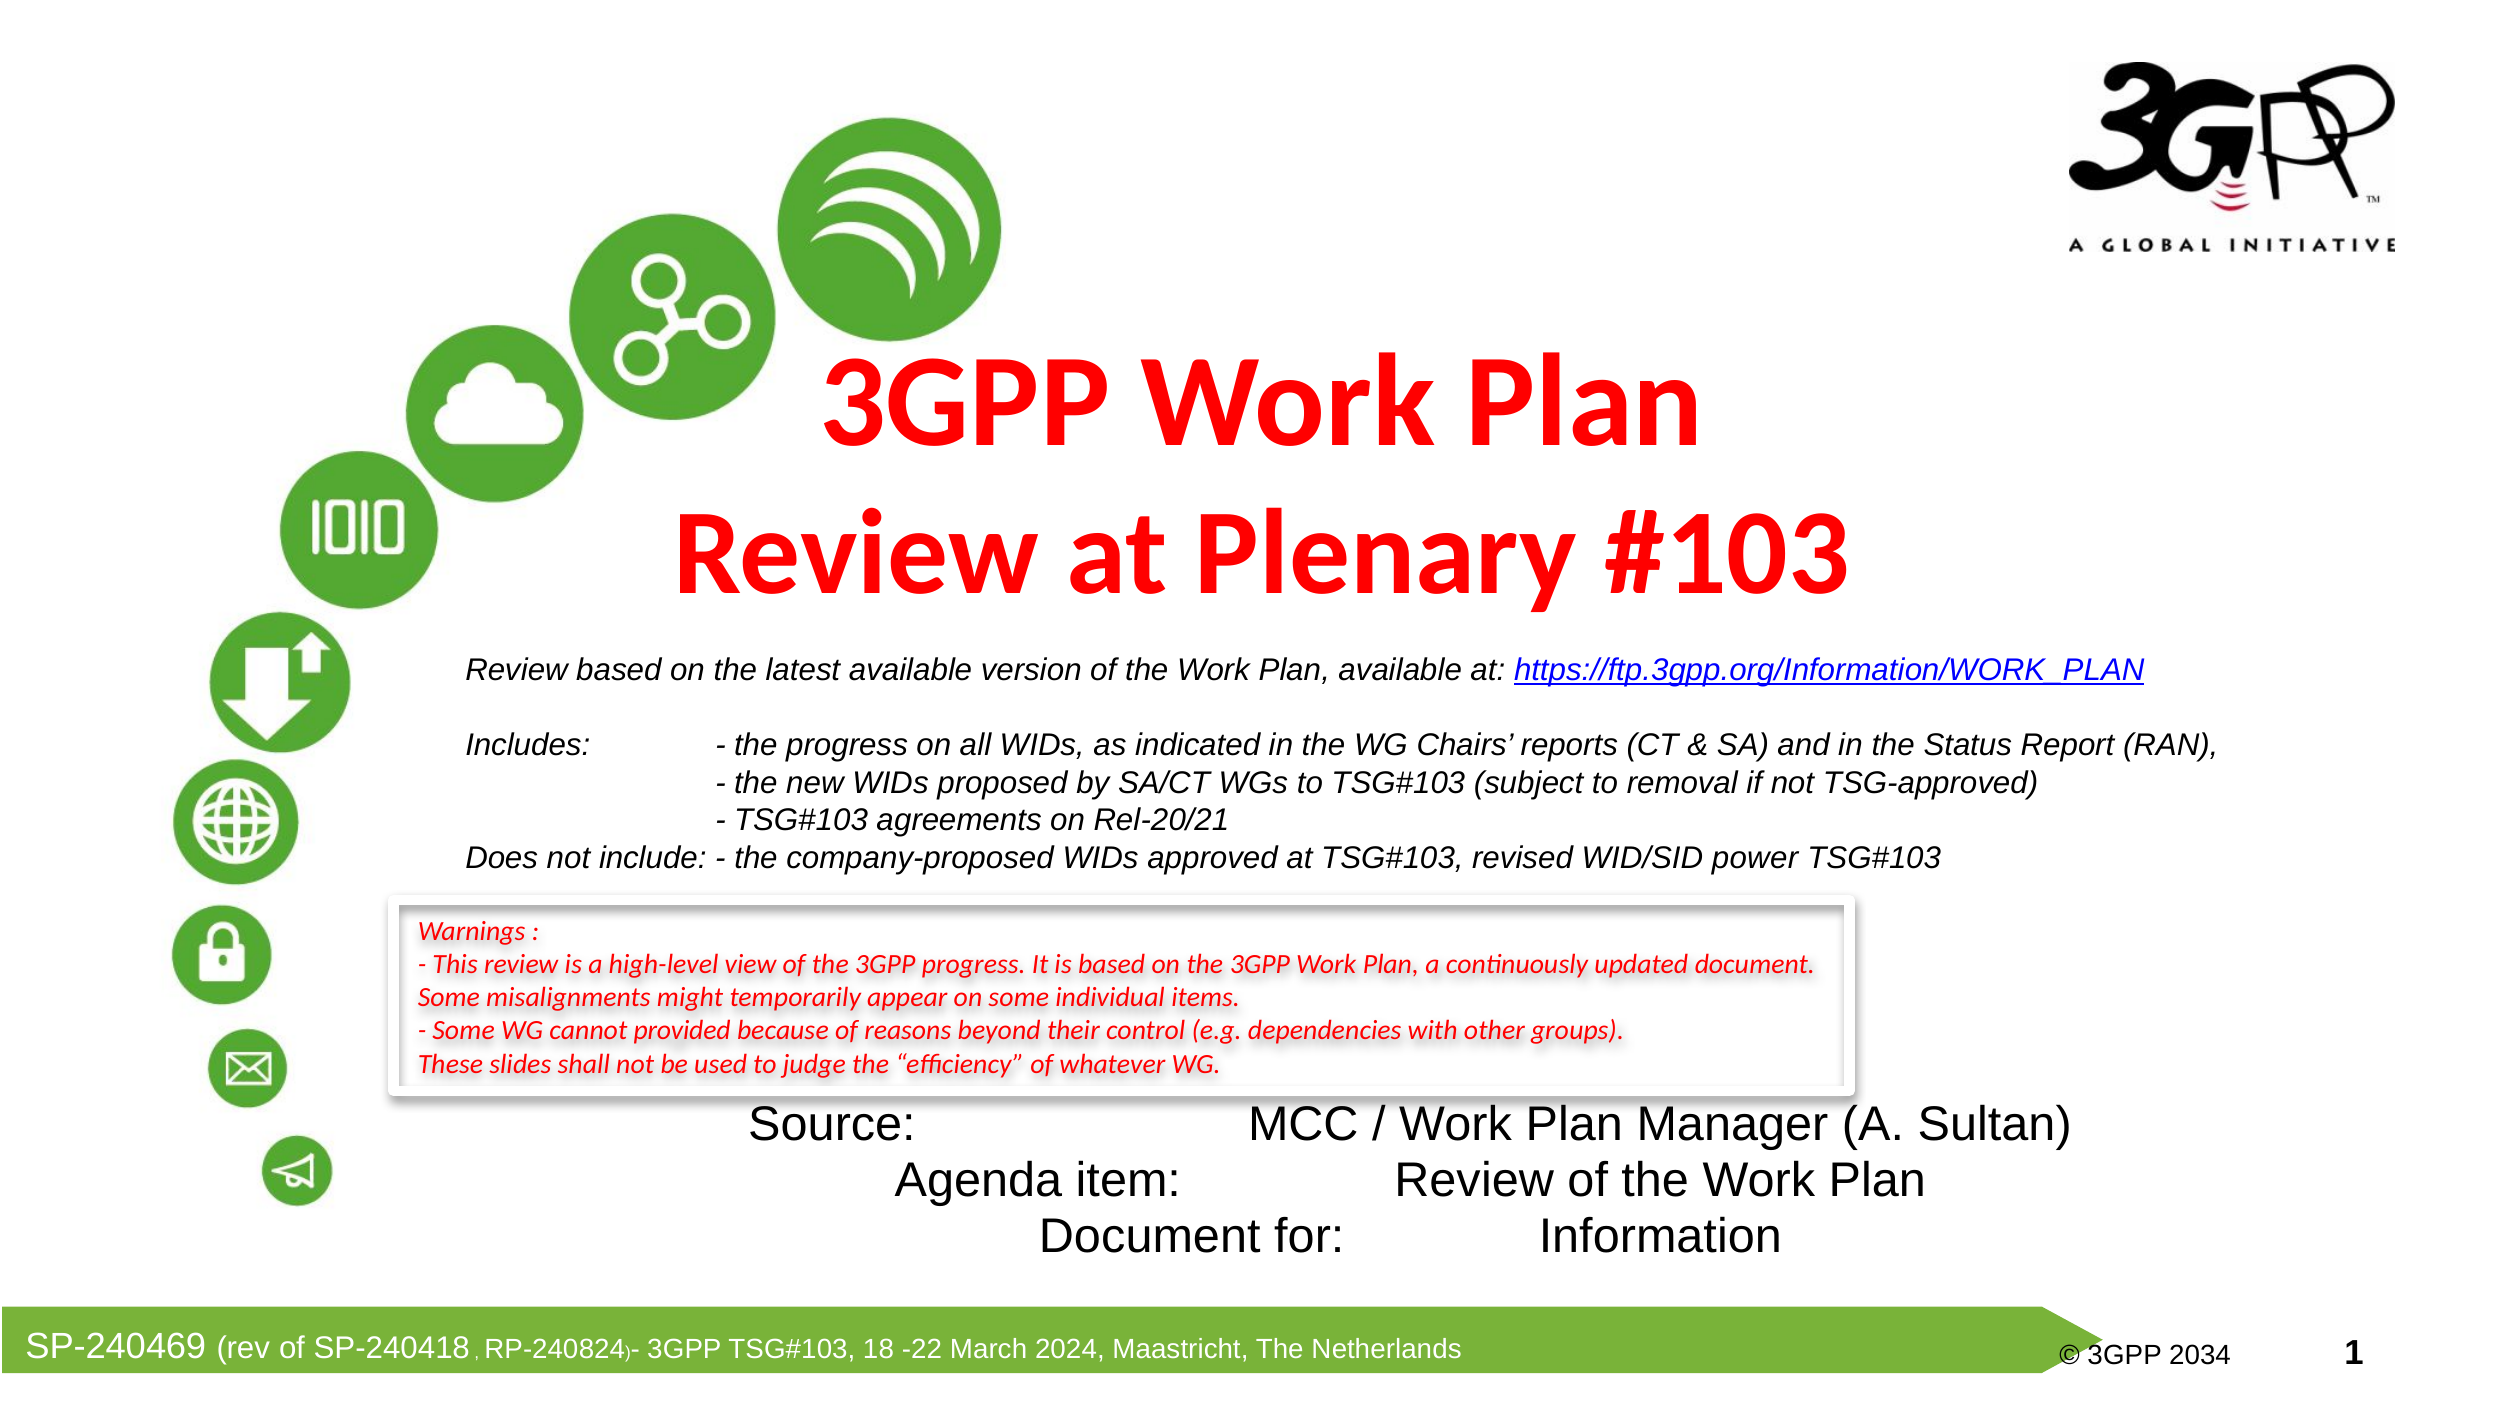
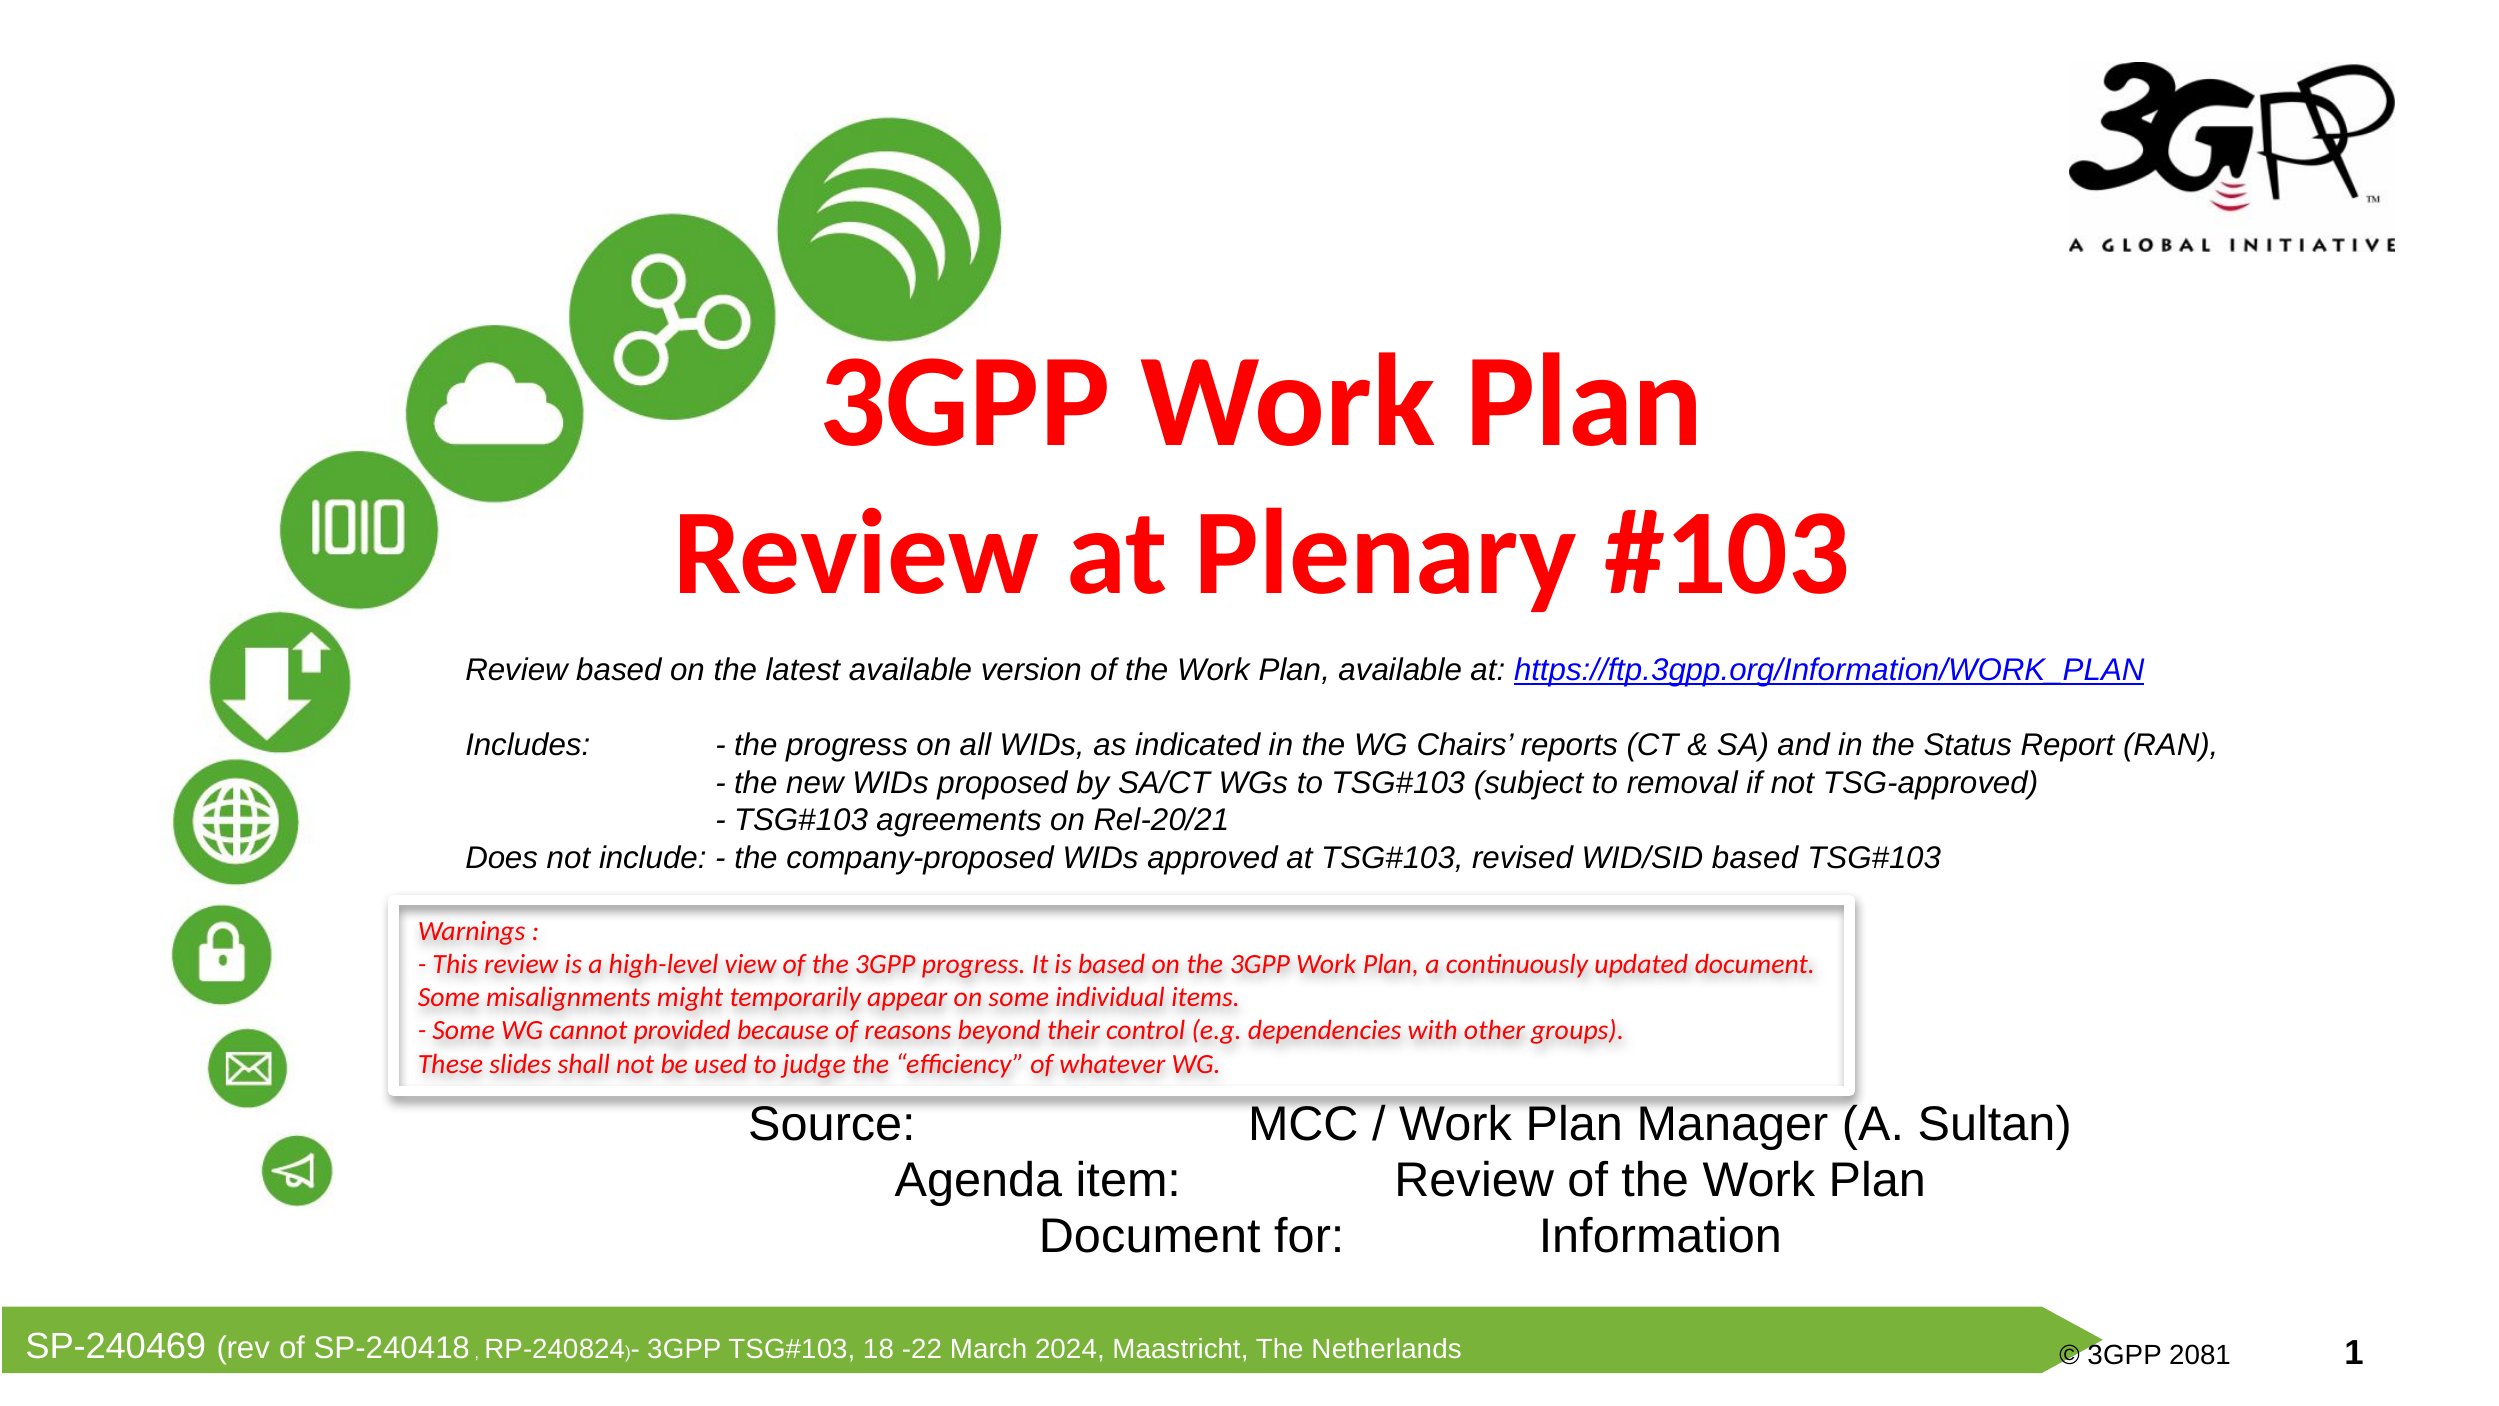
WID/SID power: power -> based
2034: 2034 -> 2081
